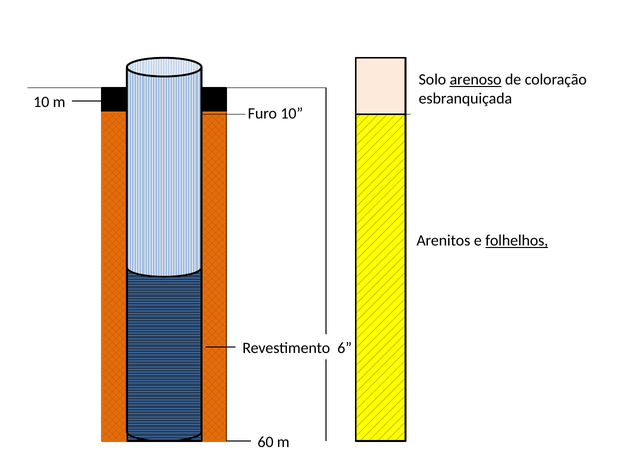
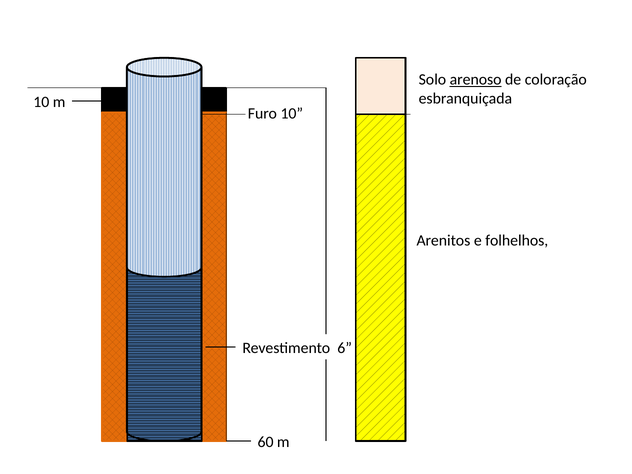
folhelhos underline: present -> none
